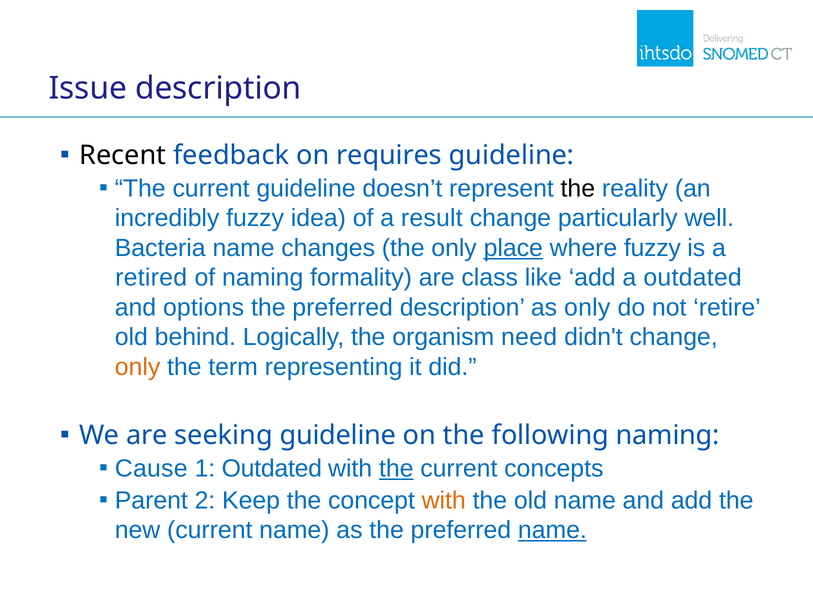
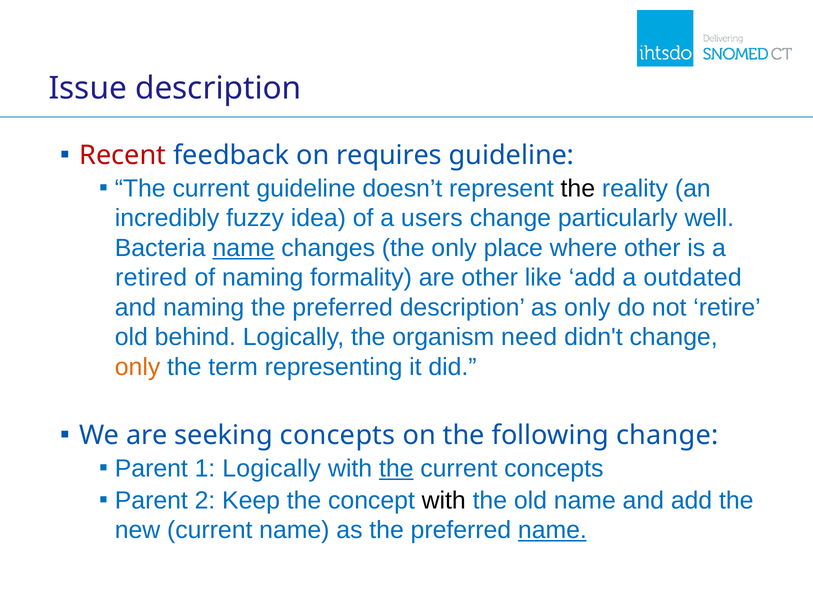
Recent colour: black -> red
result: result -> users
name at (244, 248) underline: none -> present
place underline: present -> none
where fuzzy: fuzzy -> other
are class: class -> other
and options: options -> naming
seeking guideline: guideline -> concepts
following naming: naming -> change
Cause at (151, 469): Cause -> Parent
1 Outdated: Outdated -> Logically
with at (444, 501) colour: orange -> black
